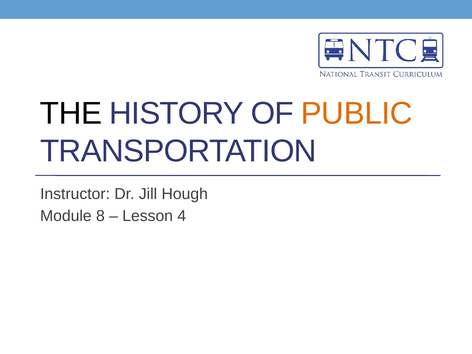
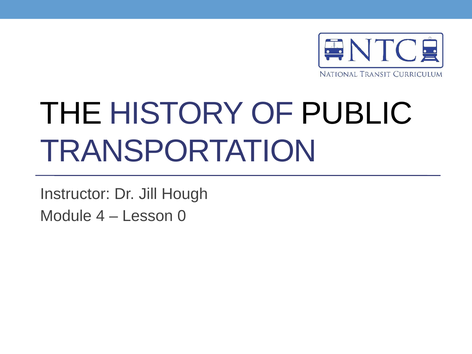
PUBLIC colour: orange -> black
8: 8 -> 4
4: 4 -> 0
